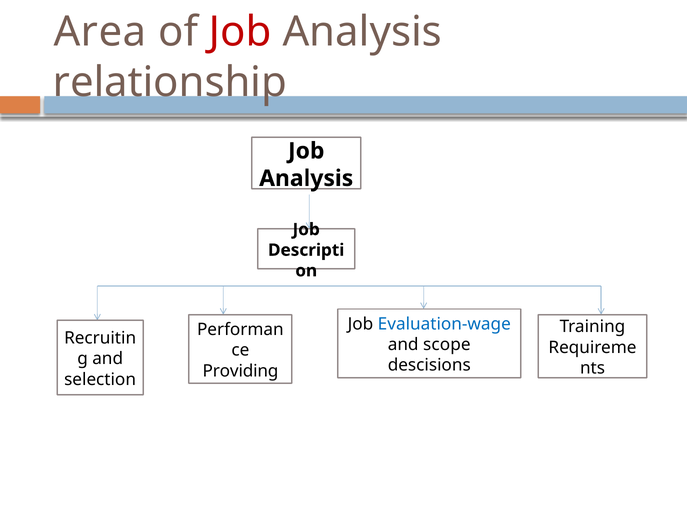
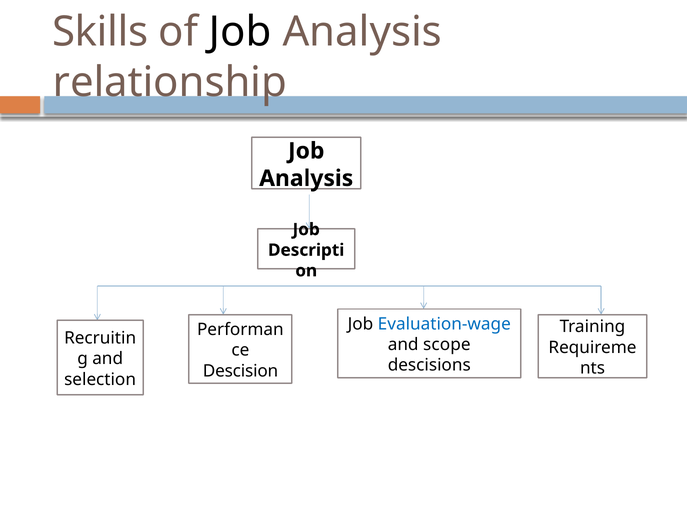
Area: Area -> Skills
Job at (240, 32) colour: red -> black
Providing: Providing -> Descision
